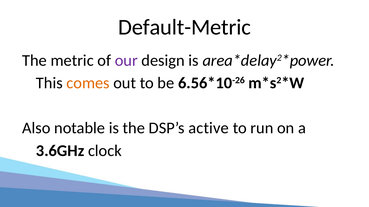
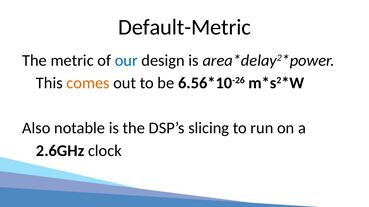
our colour: purple -> blue
active: active -> slicing
3.6GHz: 3.6GHz -> 2.6GHz
